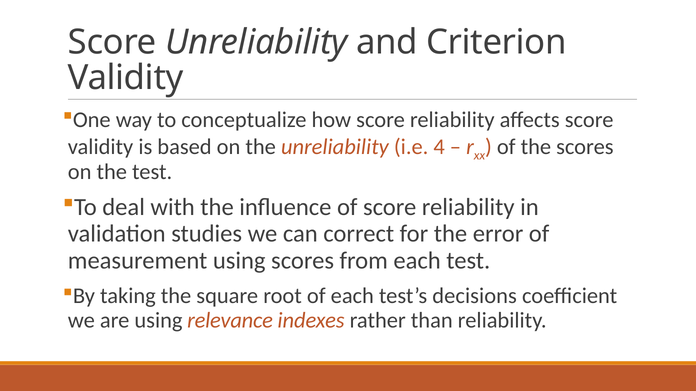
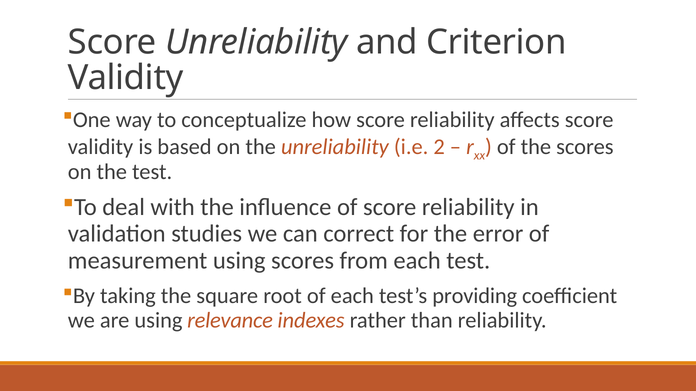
4: 4 -> 2
decisions: decisions -> providing
